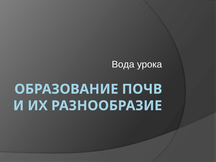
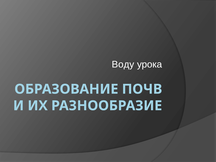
Вода: Вода -> Воду
